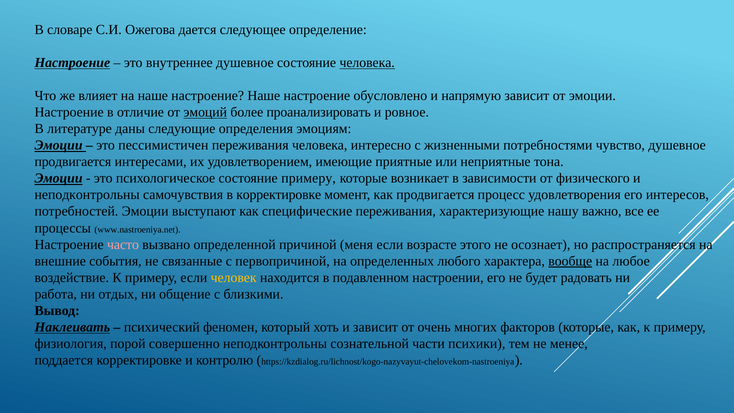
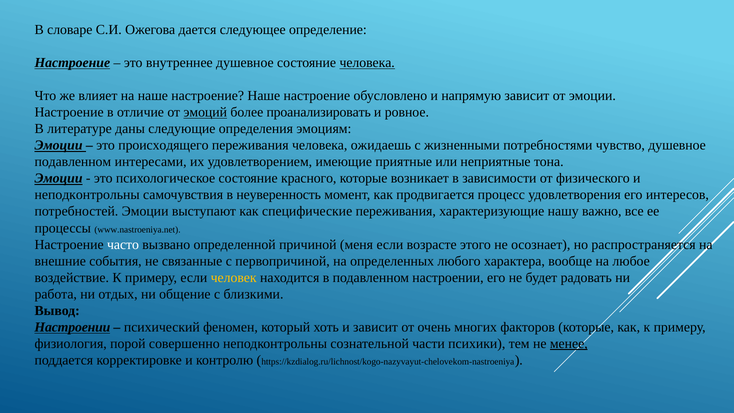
пессимистичен: пессимистичен -> происходящего
интересно: интересно -> ожидаешь
продвигается at (73, 162): продвигается -> подавленном
состояние примеру: примеру -> красного
в корректировке: корректировке -> неуверенность
часто colour: pink -> white
вообще underline: present -> none
Наклеивать at (72, 327): Наклеивать -> Настроении
менее underline: none -> present
